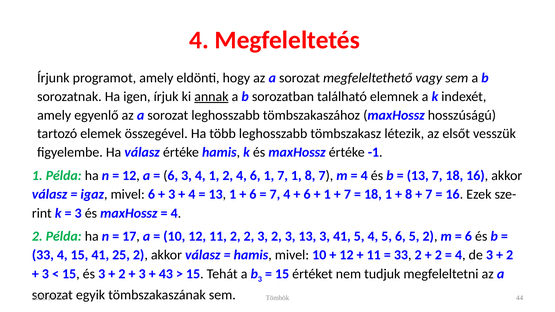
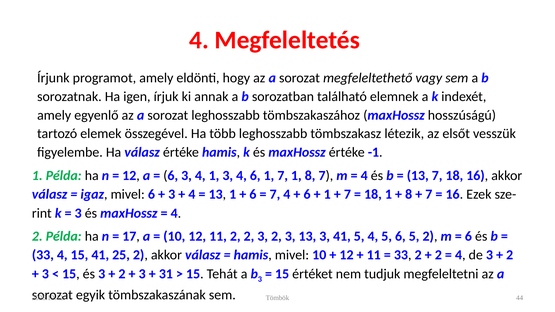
annak underline: present -> none
1 2: 2 -> 3
43: 43 -> 31
